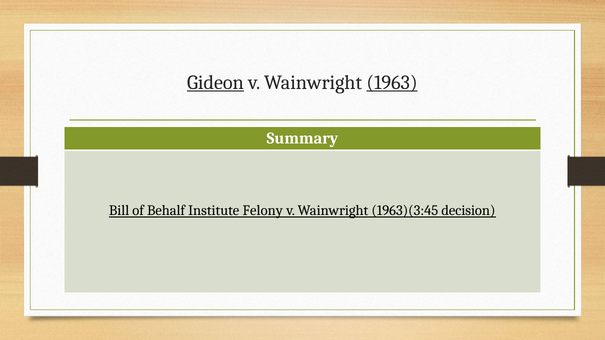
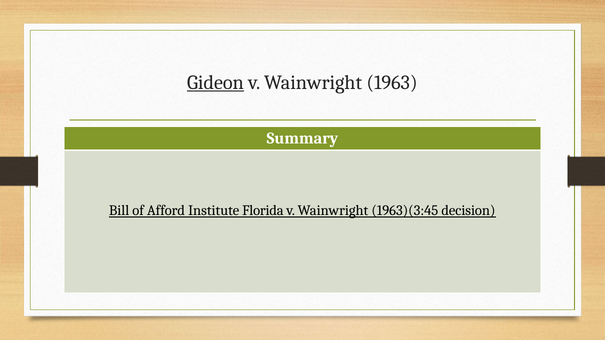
1963 underline: present -> none
Behalf: Behalf -> Afford
Felony: Felony -> Florida
